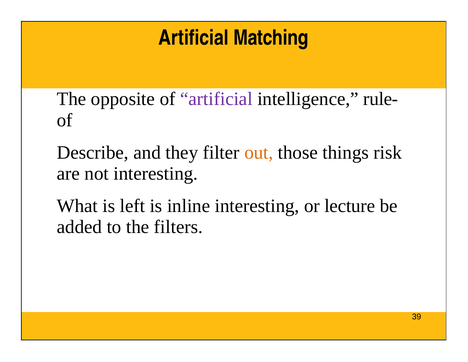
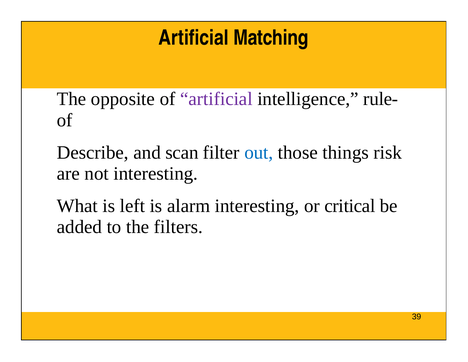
they: they -> scan
out colour: orange -> blue
inline: inline -> alarm
lecture: lecture -> critical
